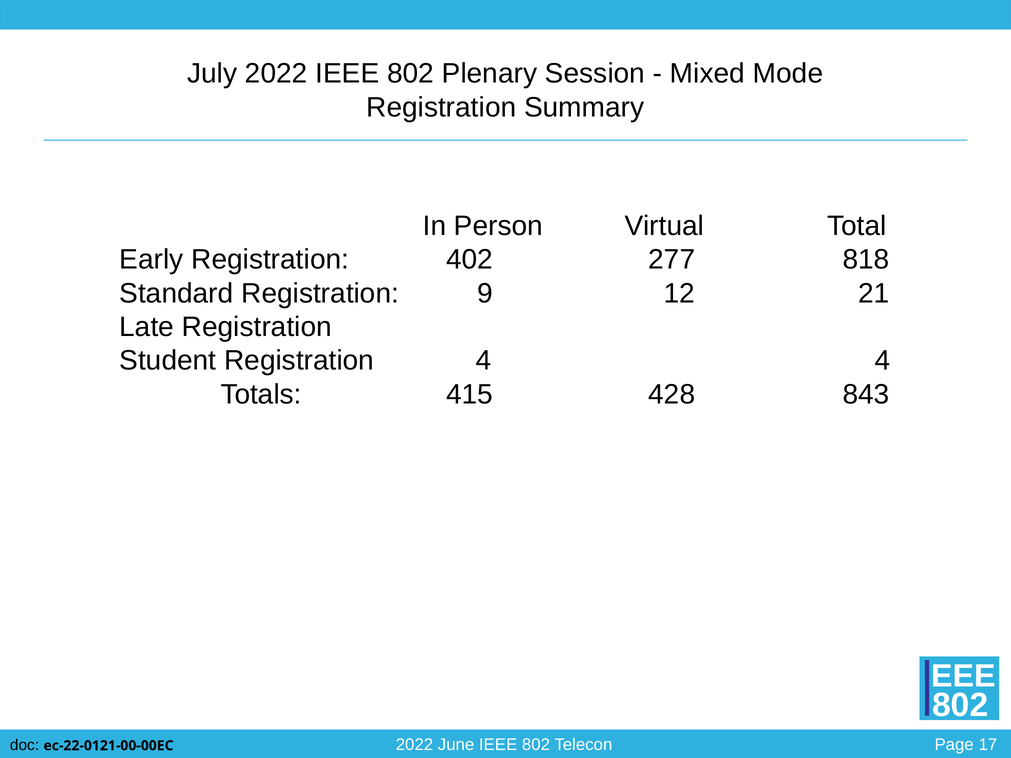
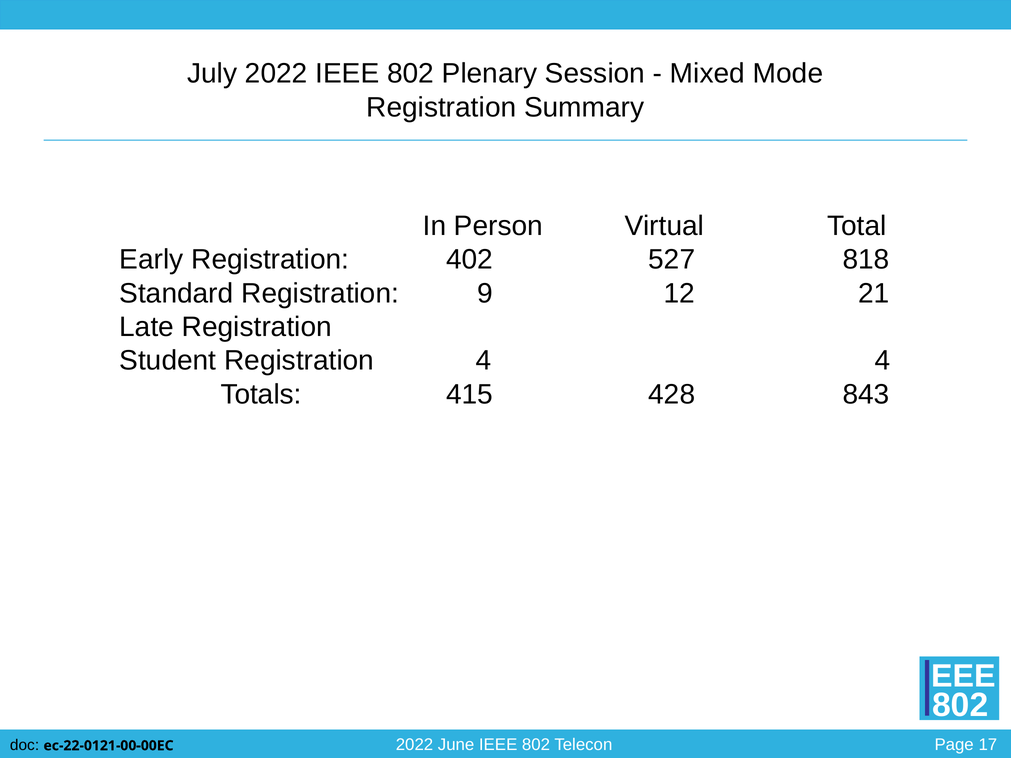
277: 277 -> 527
